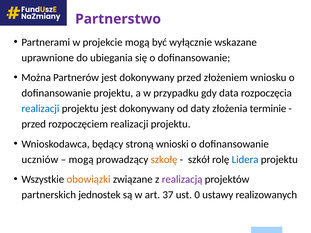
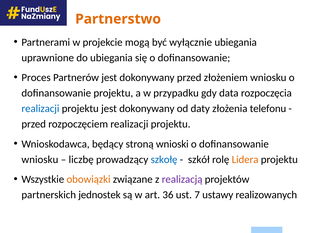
Partnerstwo colour: purple -> orange
wyłącznie wskazane: wskazane -> ubiegania
Można: Można -> Proces
terminie: terminie -> telefonu
uczniów at (40, 160): uczniów -> wniosku
mogą at (81, 160): mogą -> liczbę
szkołę colour: orange -> blue
Lidera colour: blue -> orange
37: 37 -> 36
0: 0 -> 7
